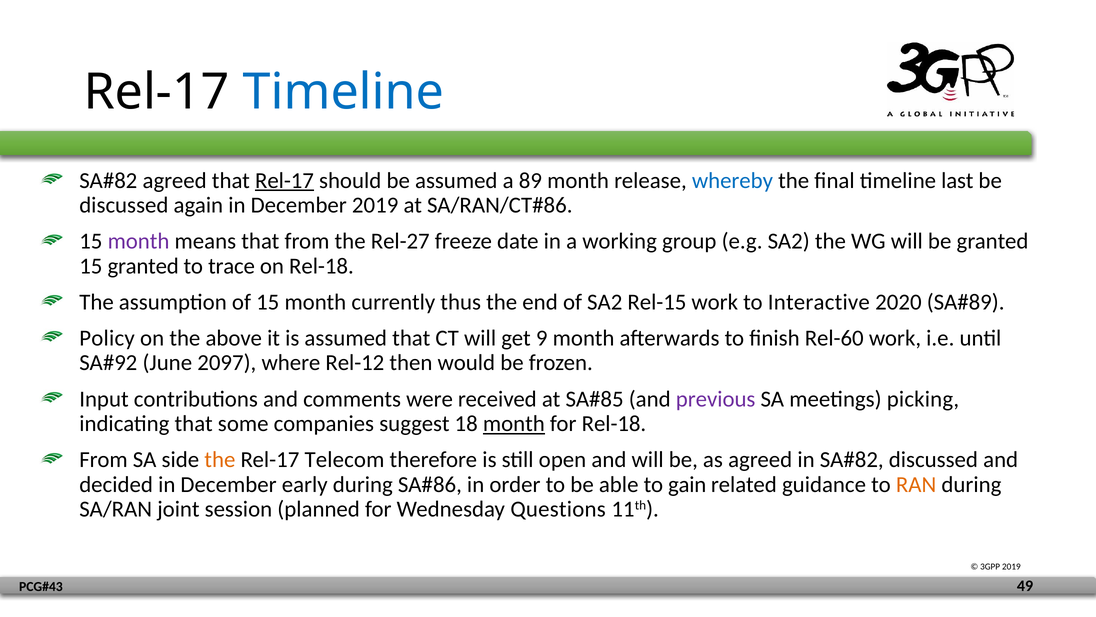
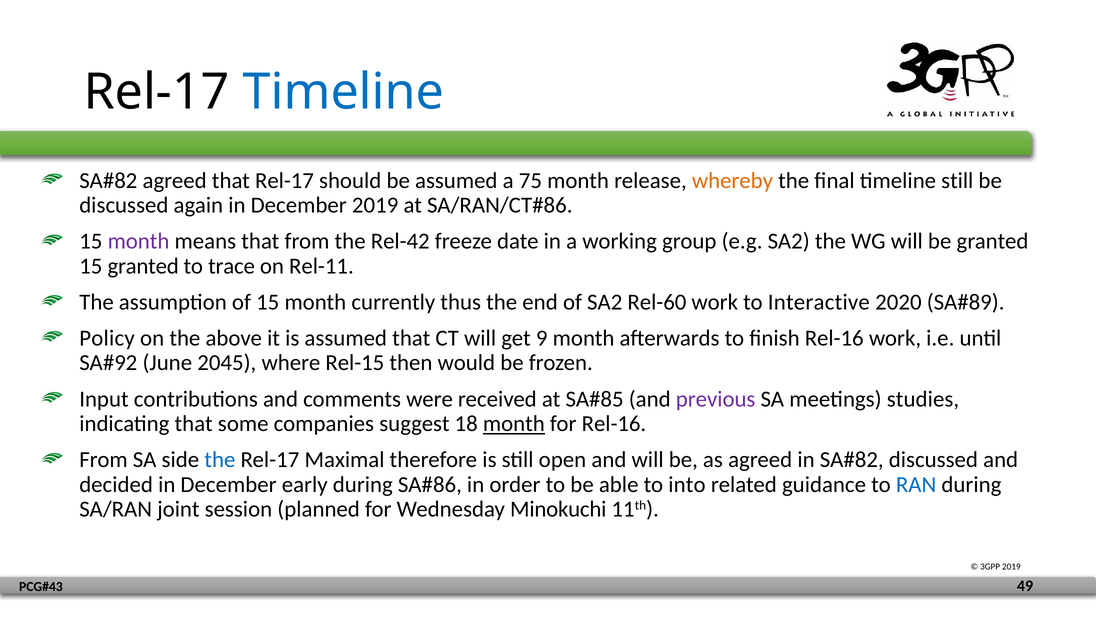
Rel-17 at (285, 180) underline: present -> none
89: 89 -> 75
whereby colour: blue -> orange
timeline last: last -> still
Rel-27: Rel-27 -> Rel-42
on Rel-18: Rel-18 -> Rel-11
Rel-15: Rel-15 -> Rel-60
finish Rel-60: Rel-60 -> Rel-16
2097: 2097 -> 2045
Rel-12: Rel-12 -> Rel-15
picking: picking -> studies
for Rel-18: Rel-18 -> Rel-16
the at (220, 459) colour: orange -> blue
Telecom: Telecom -> Maximal
gain: gain -> into
RAN colour: orange -> blue
Questions: Questions -> Minokuchi
